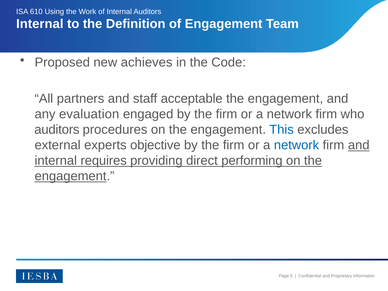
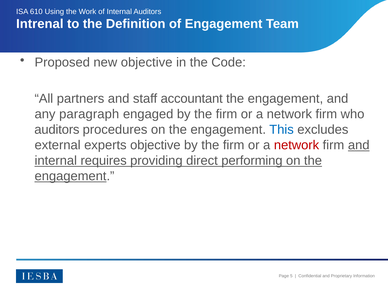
Internal at (40, 24): Internal -> Intrenal
new achieves: achieves -> objective
acceptable: acceptable -> accountant
evaluation: evaluation -> paragraph
network at (297, 145) colour: blue -> red
